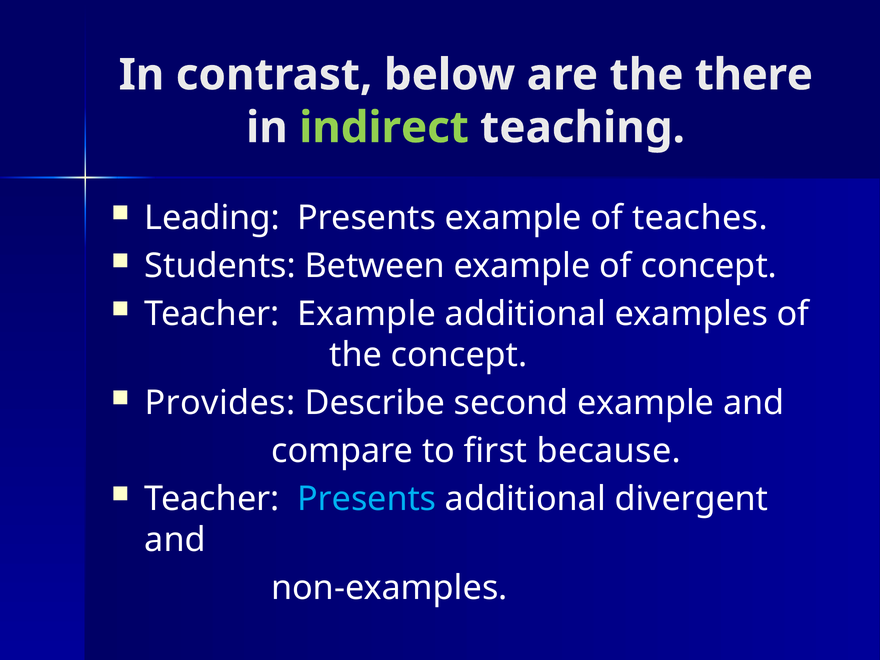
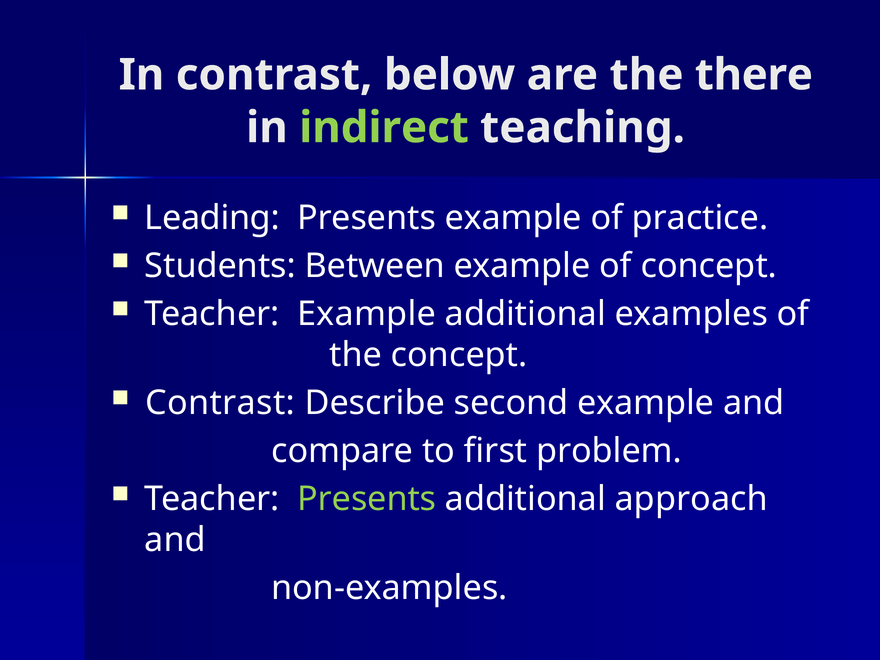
teaches: teaches -> practice
Provides at (220, 403): Provides -> Contrast
because: because -> problem
Presents at (367, 499) colour: light blue -> light green
divergent: divergent -> approach
